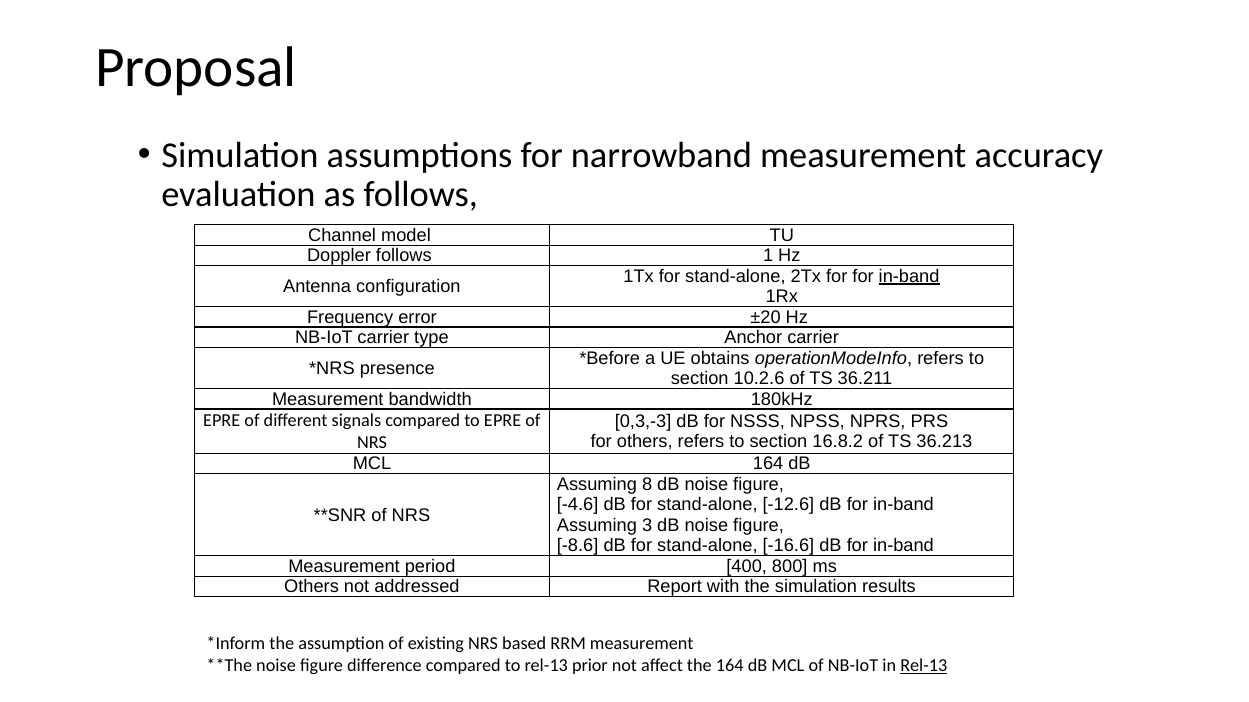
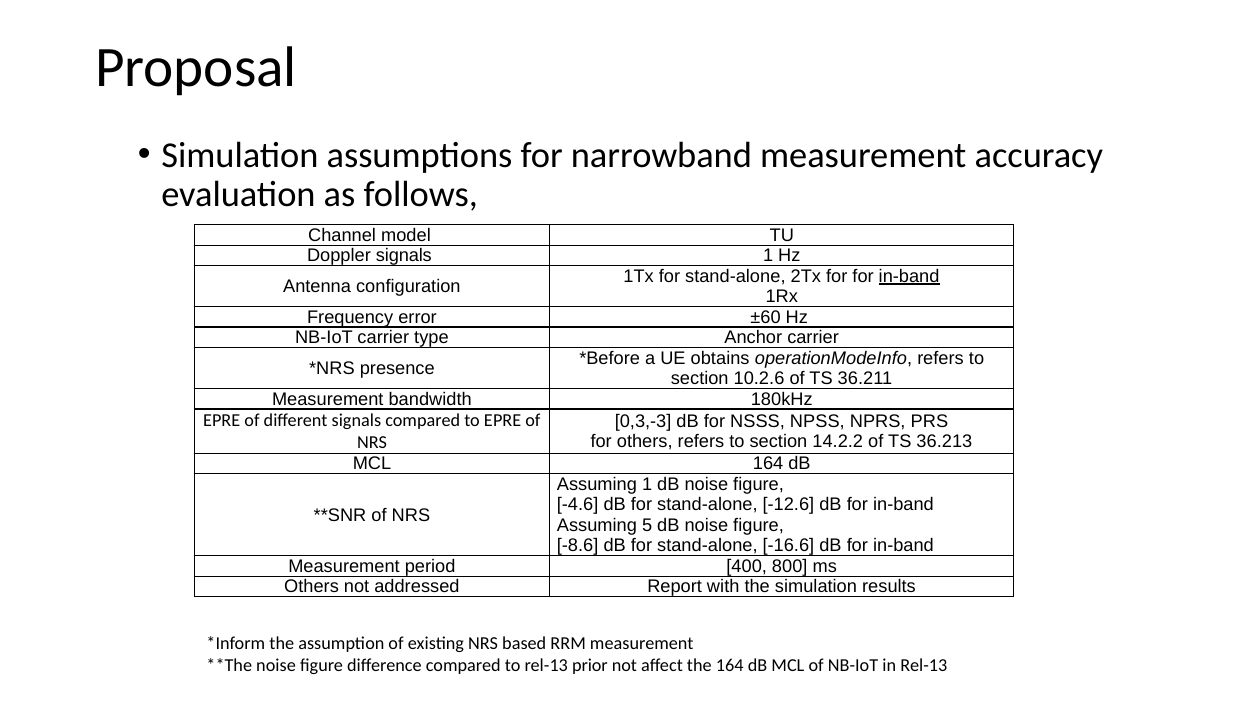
Doppler follows: follows -> signals
±20: ±20 -> ±60
16.8.2: 16.8.2 -> 14.2.2
Assuming 8: 8 -> 1
3: 3 -> 5
Rel-13 at (924, 666) underline: present -> none
